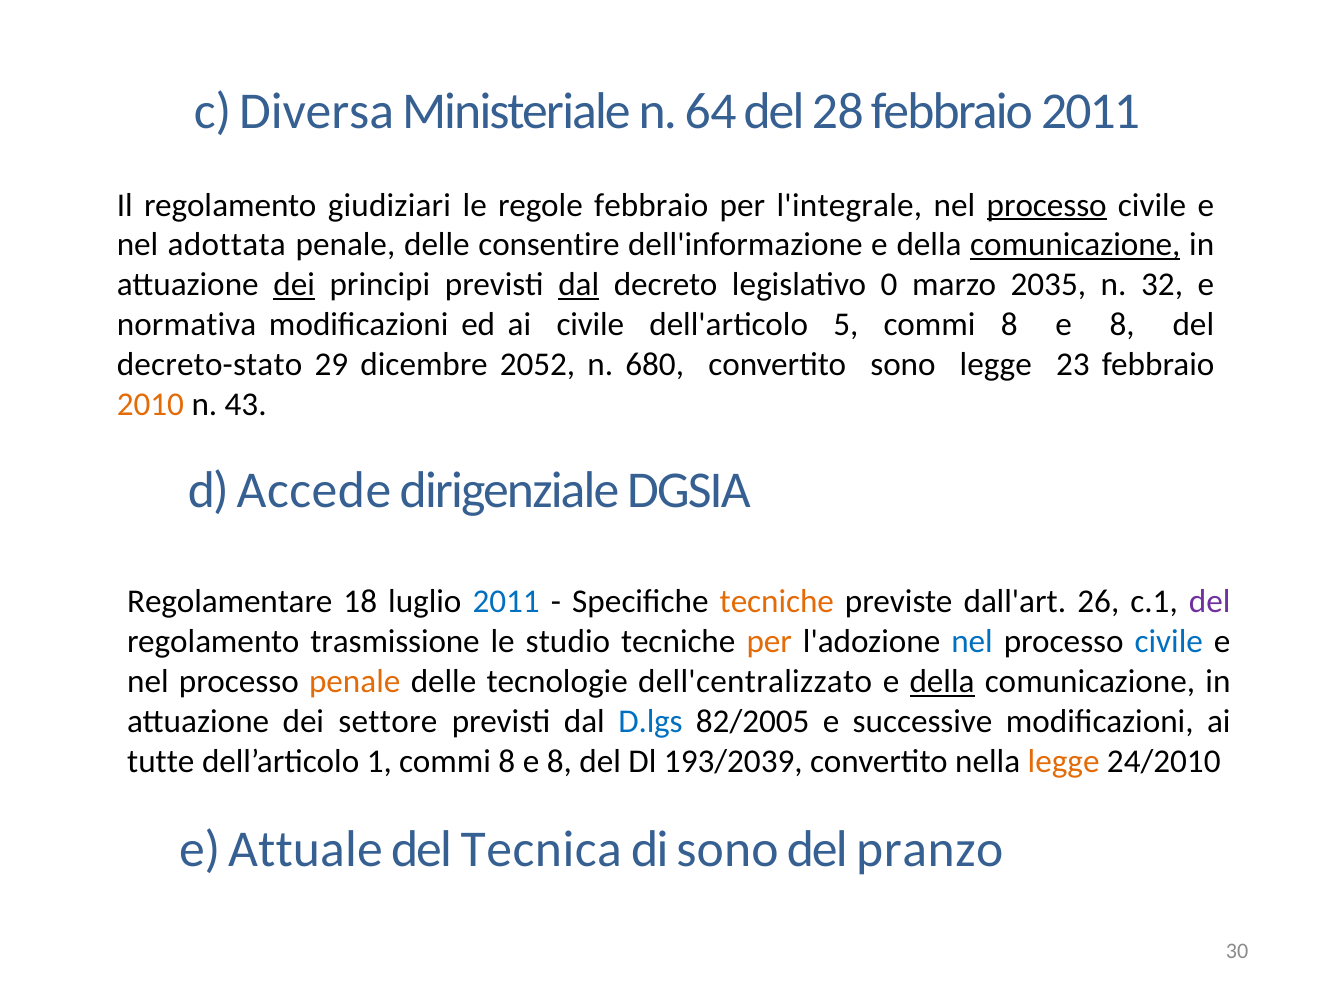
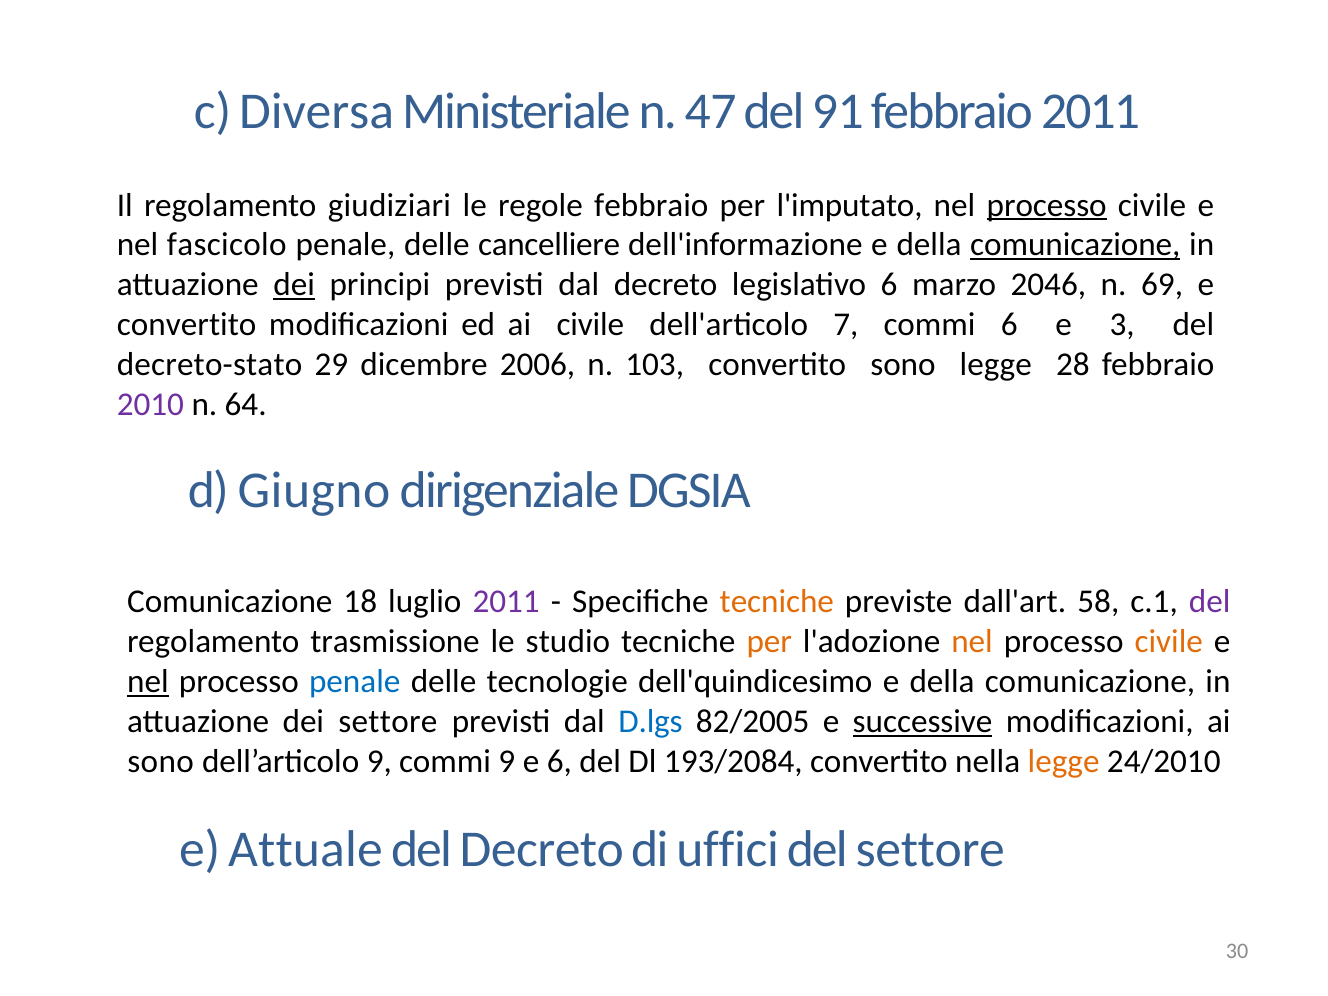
64: 64 -> 47
28: 28 -> 91
l'integrale: l'integrale -> l'imputato
adottata: adottata -> fascicolo
consentire: consentire -> cancelliere
dal at (579, 285) underline: present -> none
legislativo 0: 0 -> 6
2035: 2035 -> 2046
32: 32 -> 69
normativa at (187, 325): normativa -> convertito
5: 5 -> 7
8 at (1009, 325): 8 -> 6
8 at (1122, 325): 8 -> 3
2052: 2052 -> 2006
680: 680 -> 103
23: 23 -> 28
2010 colour: orange -> purple
43: 43 -> 64
Accede: Accede -> Giugno
Regolamentare at (230, 602): Regolamentare -> Comunicazione
2011 at (506, 602) colour: blue -> purple
26: 26 -> 58
nel at (972, 642) colour: blue -> orange
civile at (1169, 642) colour: blue -> orange
nel at (148, 681) underline: none -> present
penale at (355, 681) colour: orange -> blue
dell'centralizzato: dell'centralizzato -> dell'quindicesimo
della at (942, 681) underline: present -> none
successive underline: none -> present
tutte at (161, 761): tutte -> sono
dell’articolo 1: 1 -> 9
8 at (507, 761): 8 -> 9
8 at (559, 761): 8 -> 6
193/2039: 193/2039 -> 193/2084
del Tecnica: Tecnica -> Decreto
di sono: sono -> uffici
del pranzo: pranzo -> settore
